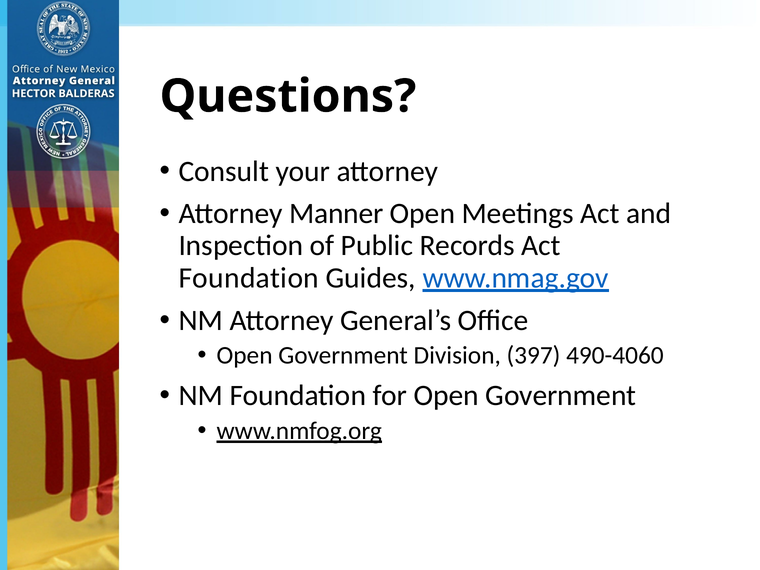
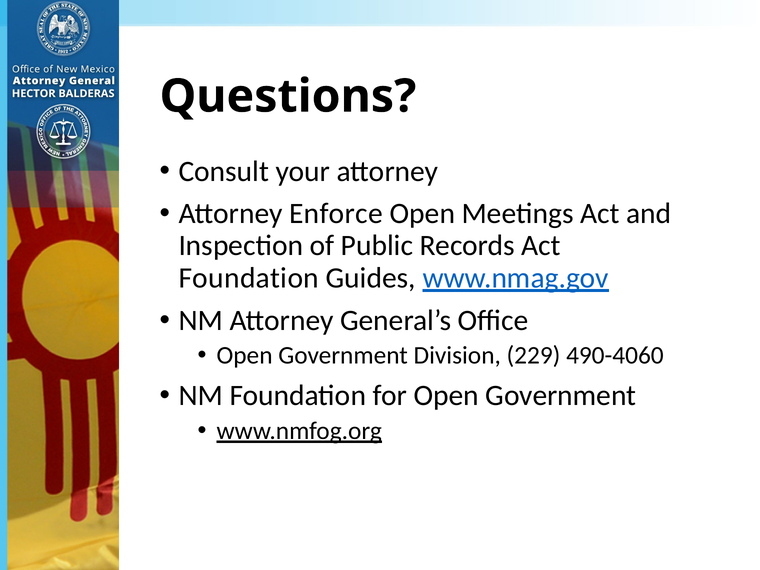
Manner: Manner -> Enforce
397: 397 -> 229
